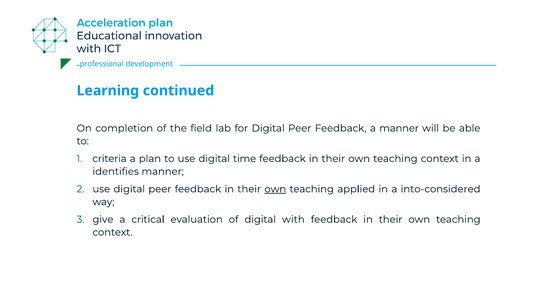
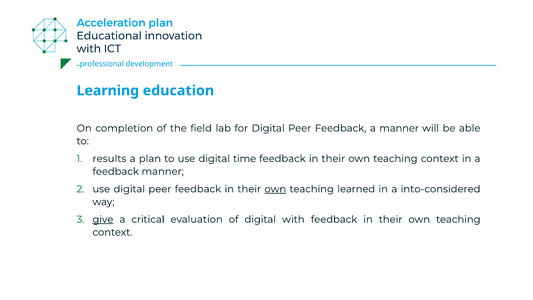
continued: continued -> education
criteria: criteria -> results
identifies at (116, 171): identifies -> feedback
applied: applied -> learned
give underline: none -> present
